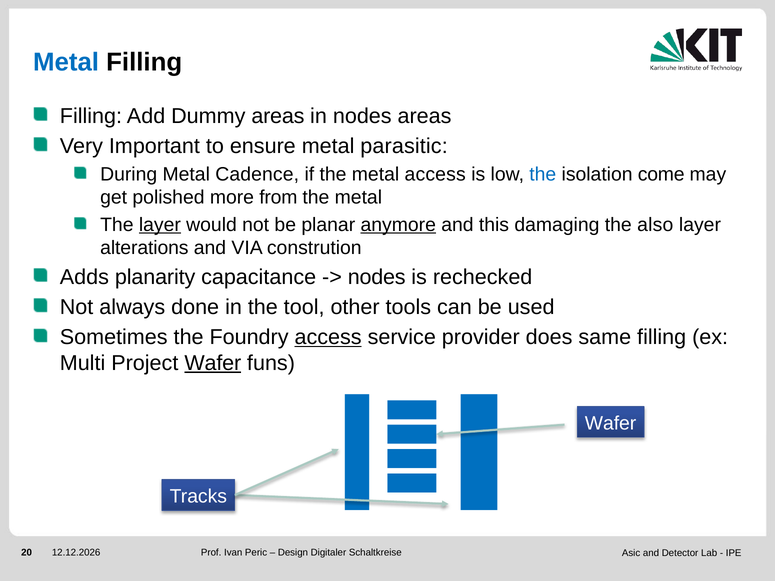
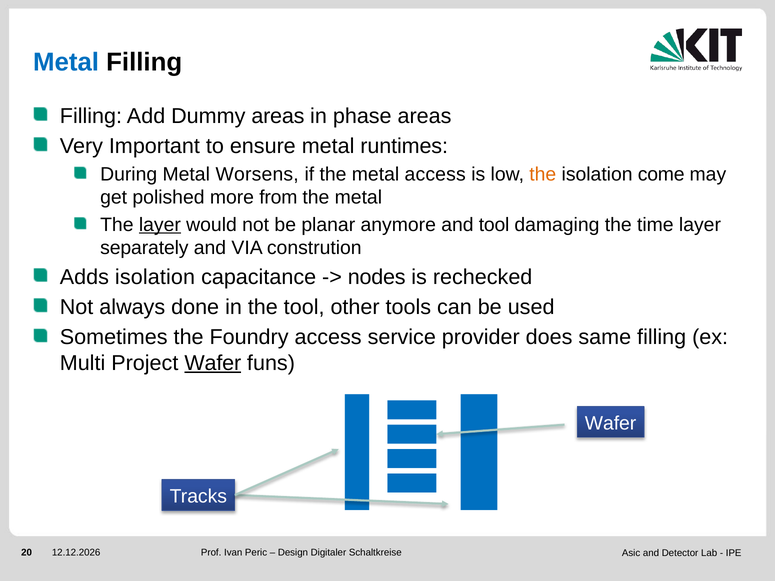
in nodes: nodes -> phase
parasitic: parasitic -> runtimes
Cadence: Cadence -> Worsens
the at (543, 174) colour: blue -> orange
anymore underline: present -> none
and this: this -> tool
also: also -> time
alterations: alterations -> separately
Adds planarity: planarity -> isolation
access at (328, 337) underline: present -> none
